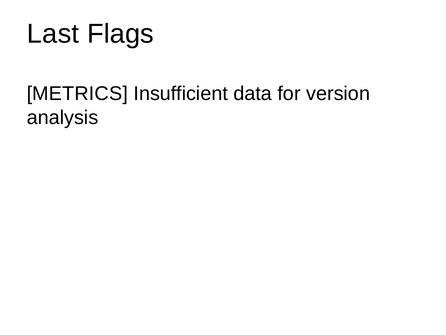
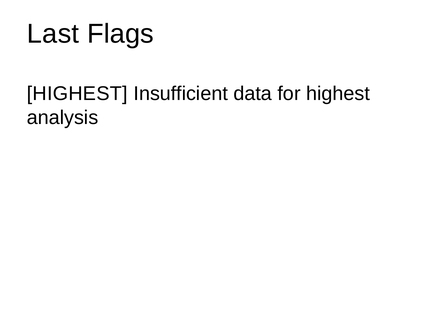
METRICS at (77, 94): METRICS -> HIGHEST
for version: version -> highest
